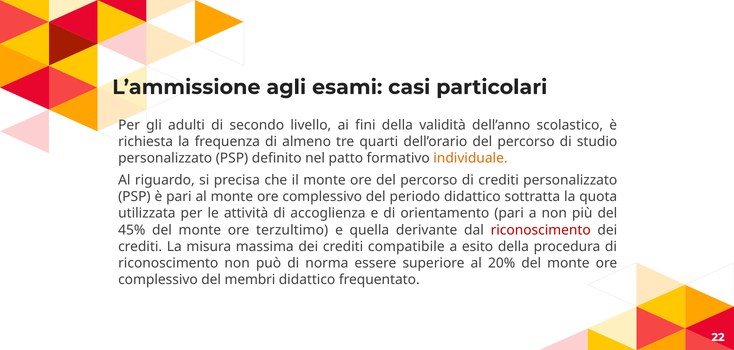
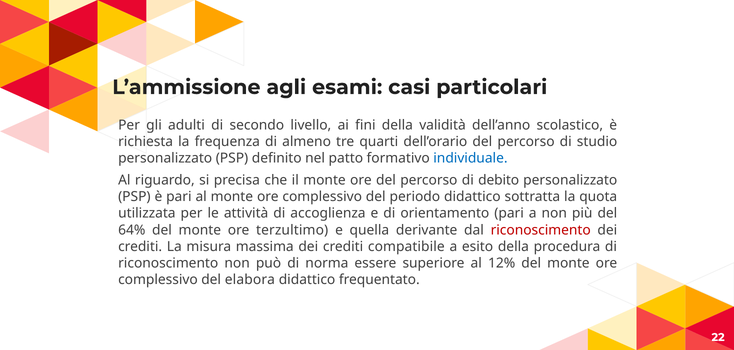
individuale colour: orange -> blue
di crediti: crediti -> debito
45%: 45% -> 64%
20%: 20% -> 12%
membri: membri -> elabora
